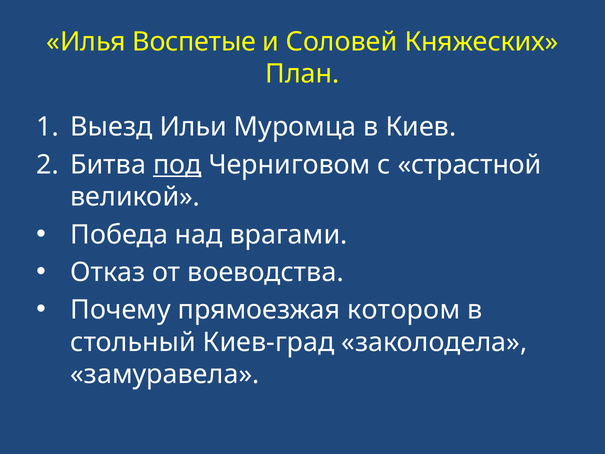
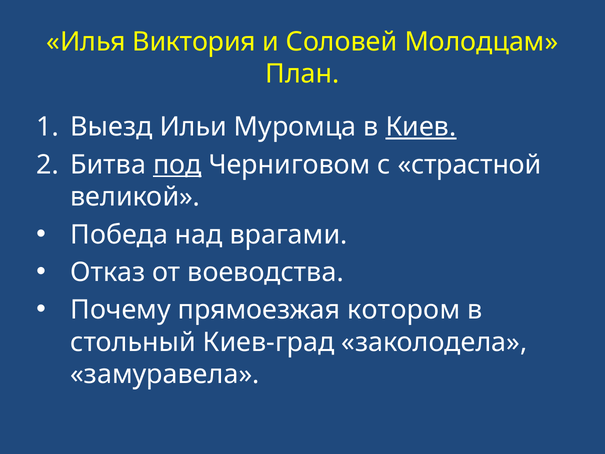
Воспетые: Воспетые -> Виктория
Княжеских: Княжеских -> Молодцам
Киев underline: none -> present
